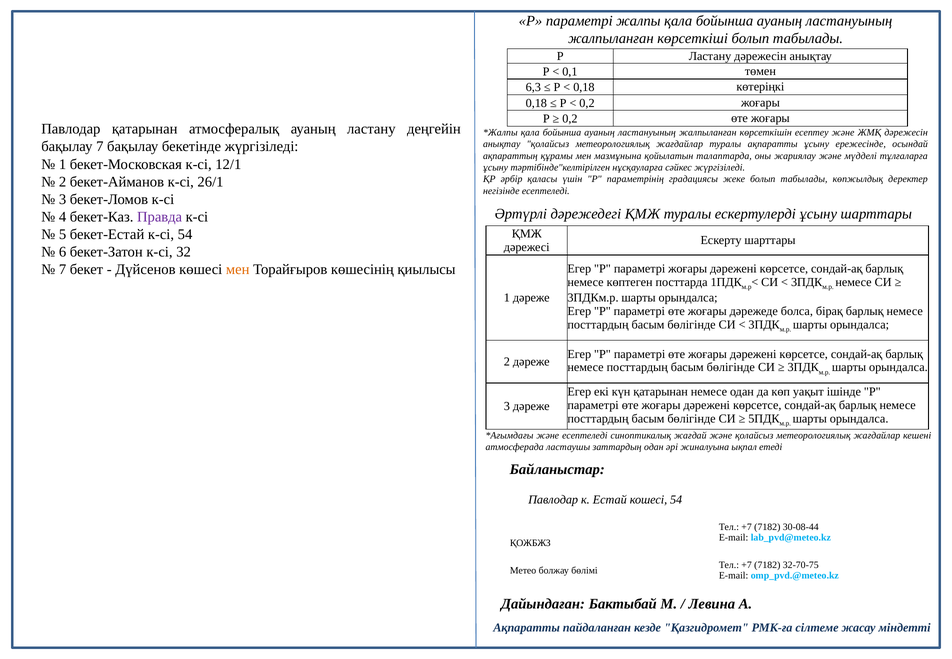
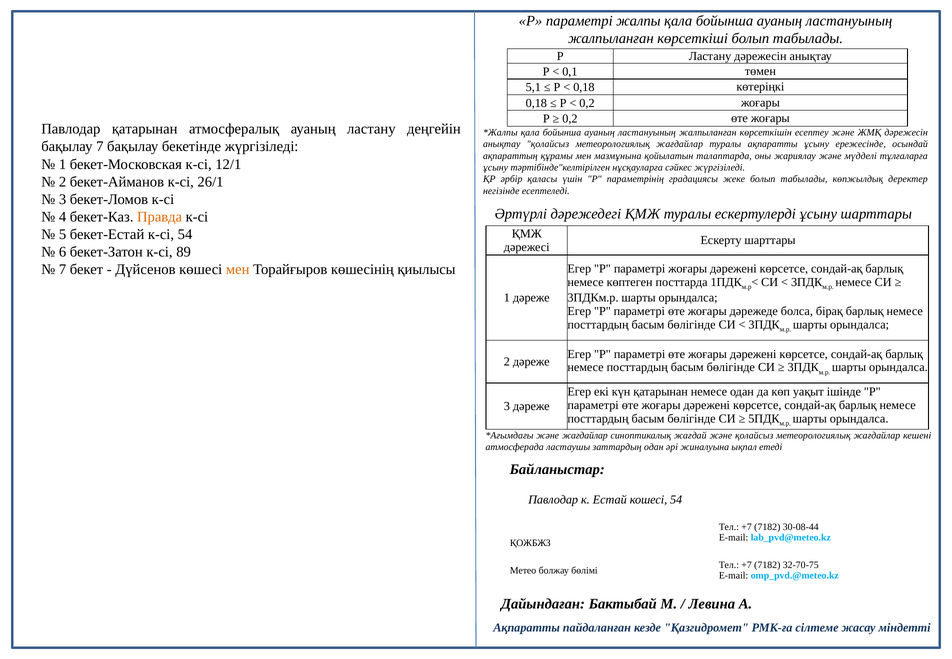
6,3: 6,3 -> 5,1
Правда colour: purple -> orange
32: 32 -> 89
және есептеледі: есептеледі -> жағдайлар
